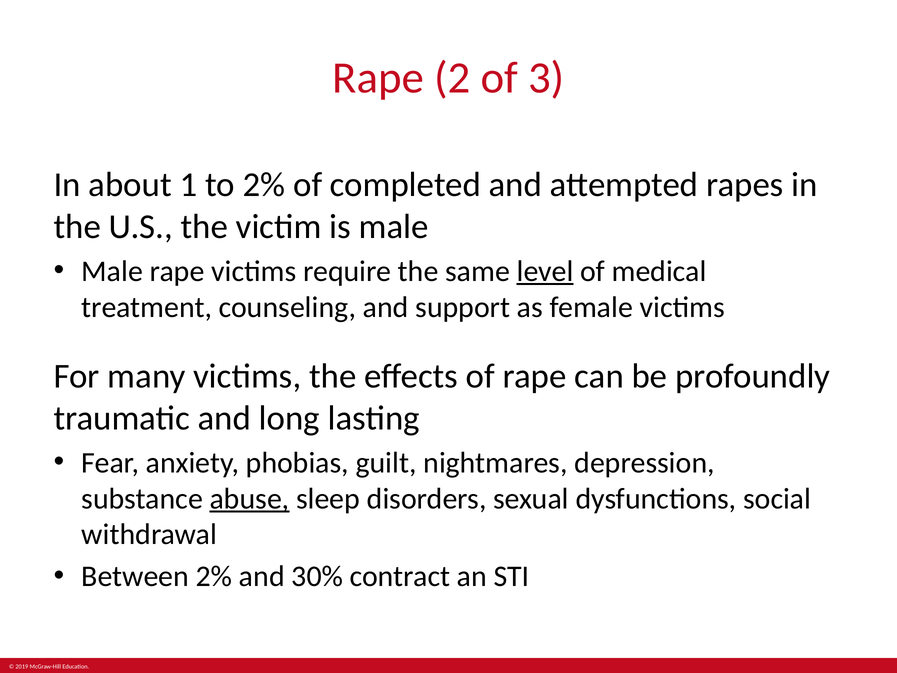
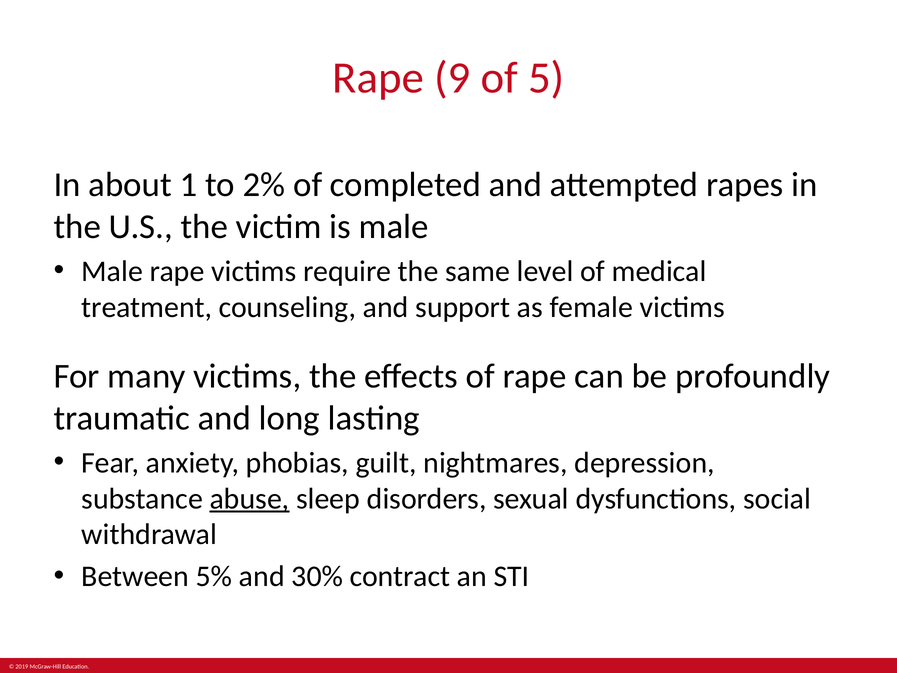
2: 2 -> 9
3: 3 -> 5
level underline: present -> none
Between 2%: 2% -> 5%
